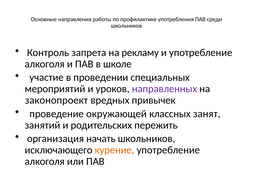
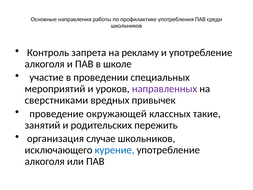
законопроект: законопроект -> сверстниками
занят: занят -> такие
начать: начать -> случае
курение colour: orange -> blue
